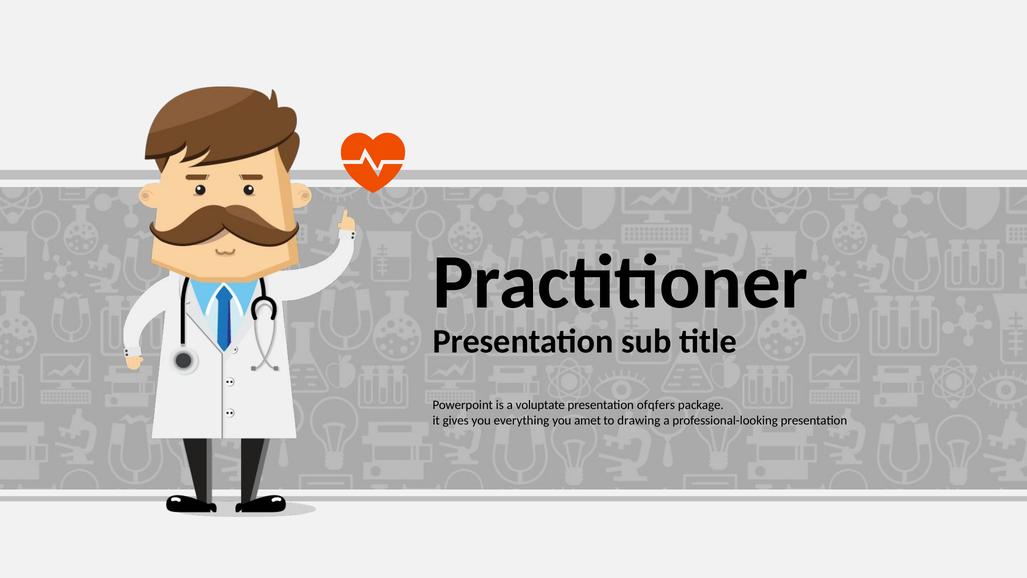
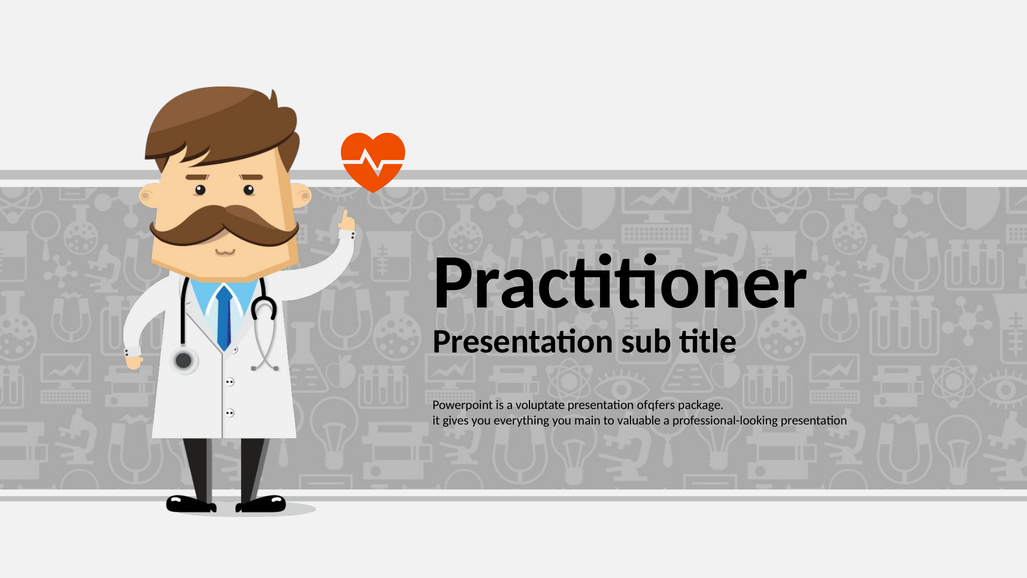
amet: amet -> main
drawing: drawing -> valuable
